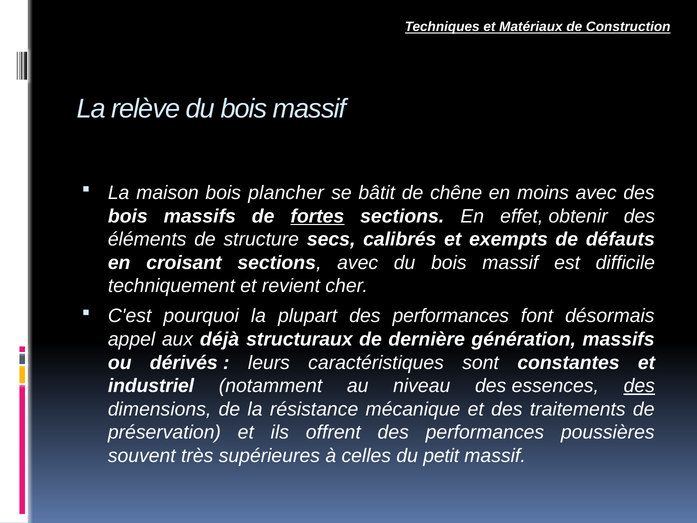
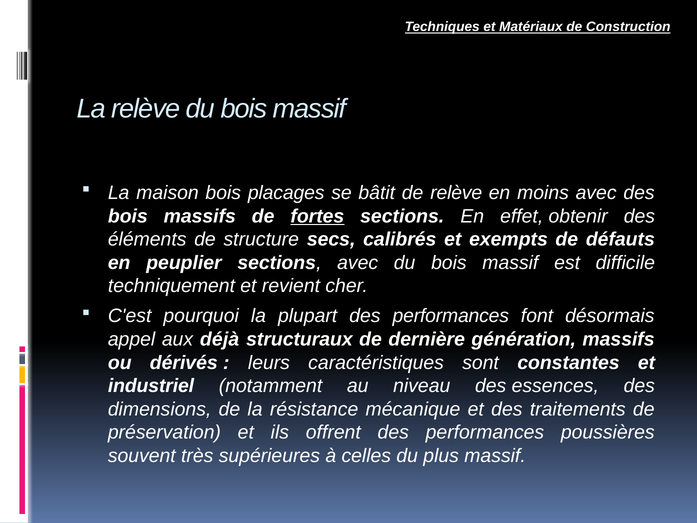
plancher: plancher -> placages
de chêne: chêne -> relève
croisant: croisant -> peuplier
des at (639, 386) underline: present -> none
petit: petit -> plus
